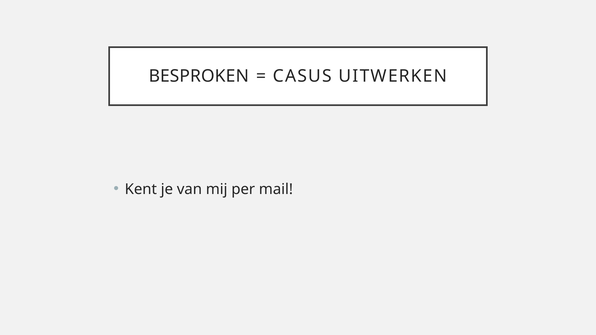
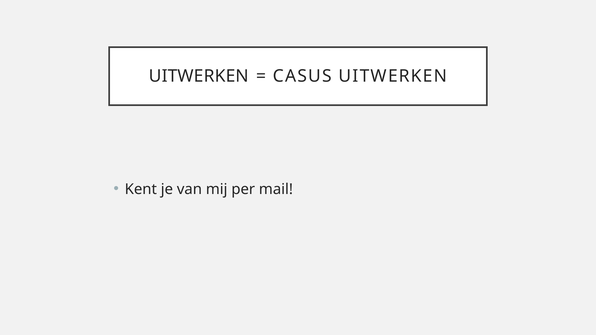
BESPROKEN at (199, 76): BESPROKEN -> UITWERKEN
